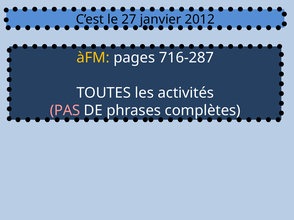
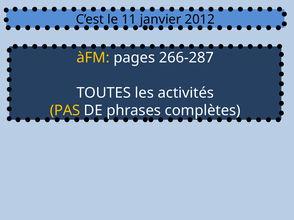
27: 27 -> 11
716-287: 716-287 -> 266-287
PAS colour: pink -> yellow
